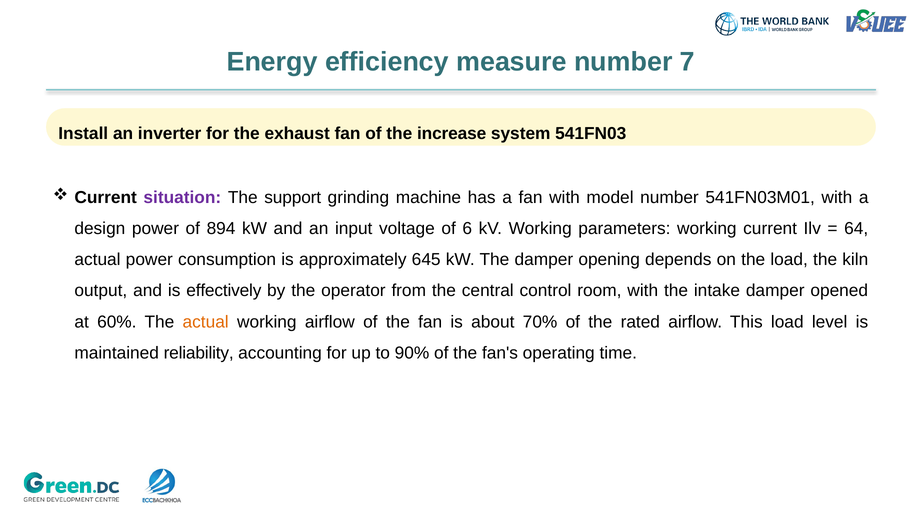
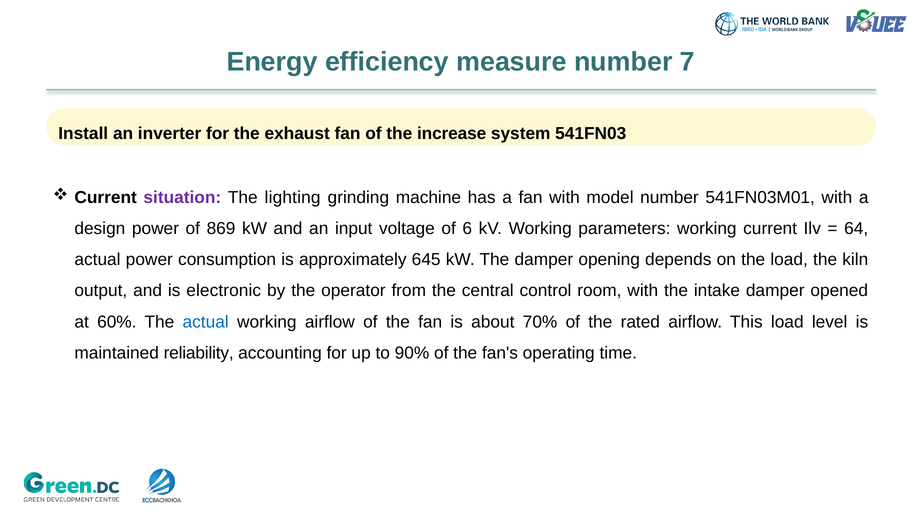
support: support -> lighting
894: 894 -> 869
effectively: effectively -> electronic
actual at (206, 322) colour: orange -> blue
